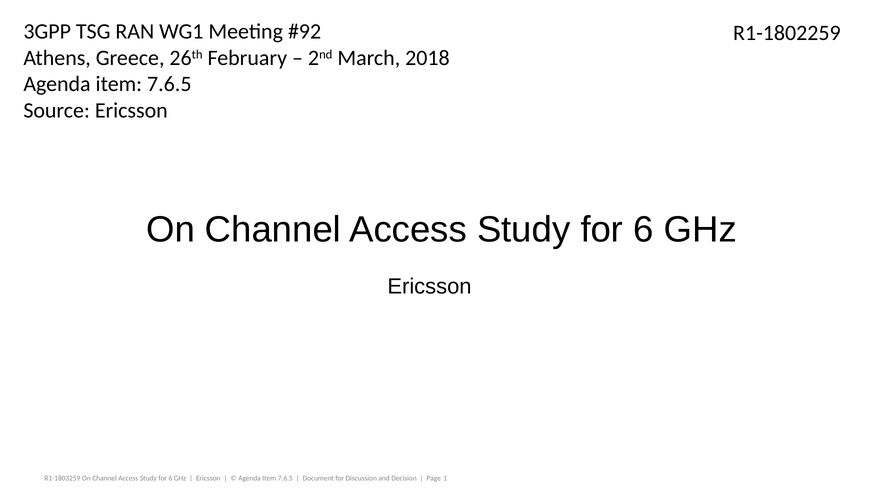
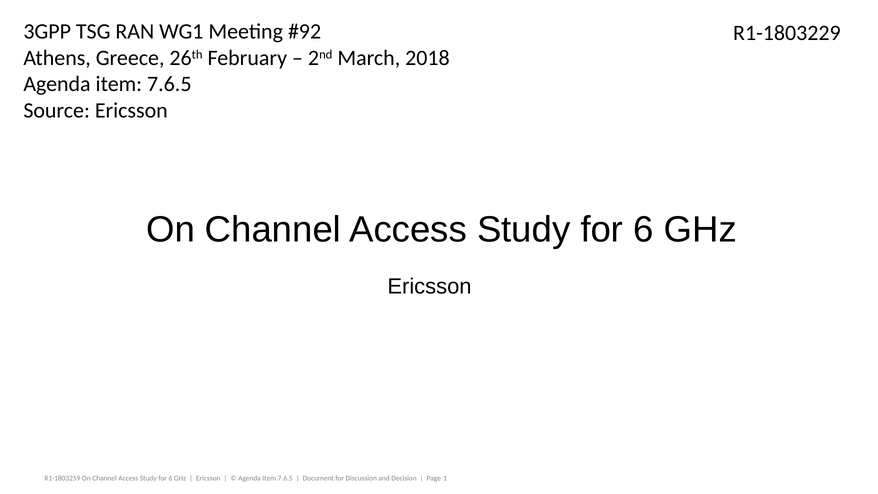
R1-1802259: R1-1802259 -> R1-1803229
